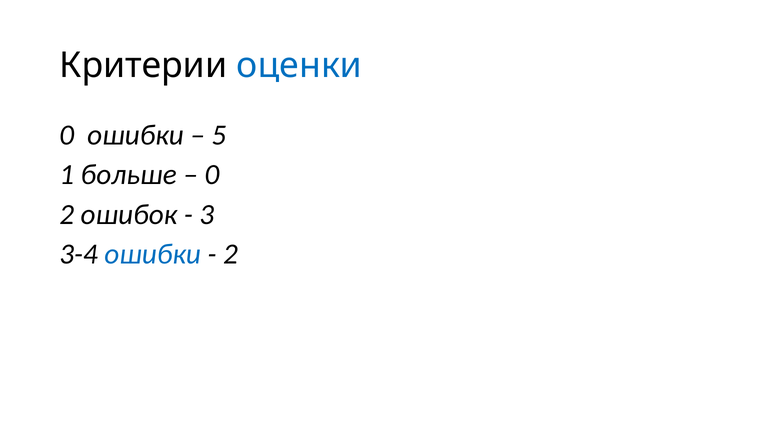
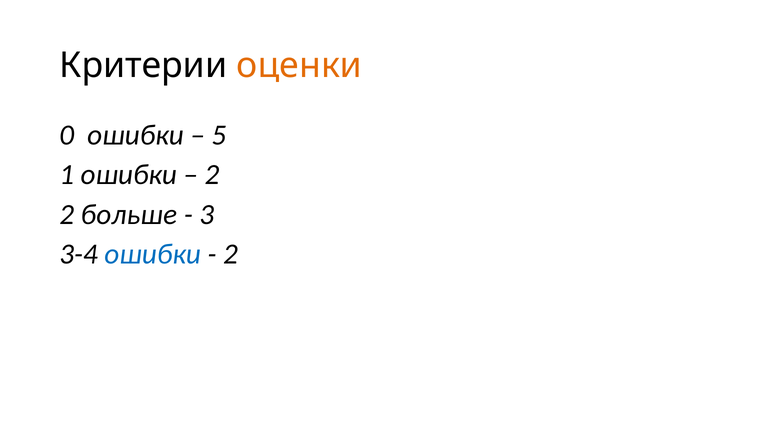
оценки colour: blue -> orange
1 больше: больше -> ошибки
0 at (212, 175): 0 -> 2
ошибок: ошибок -> больше
